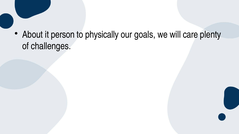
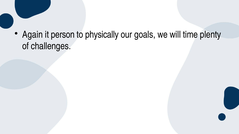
About: About -> Again
care: care -> time
